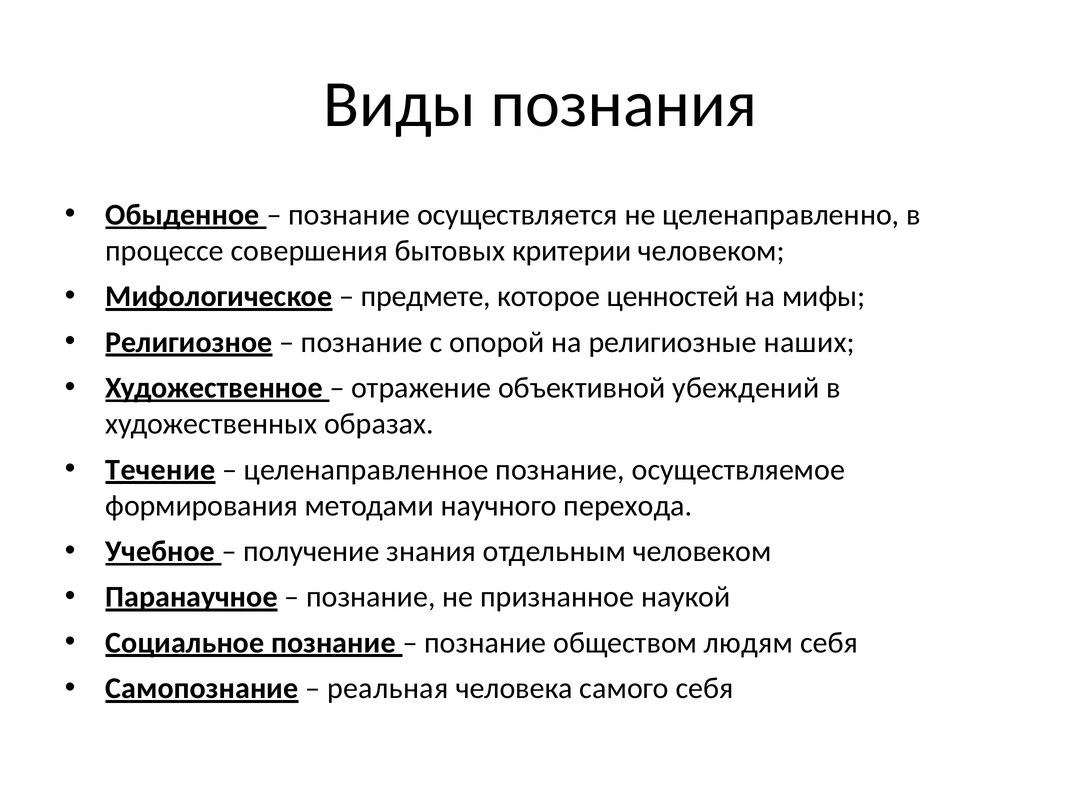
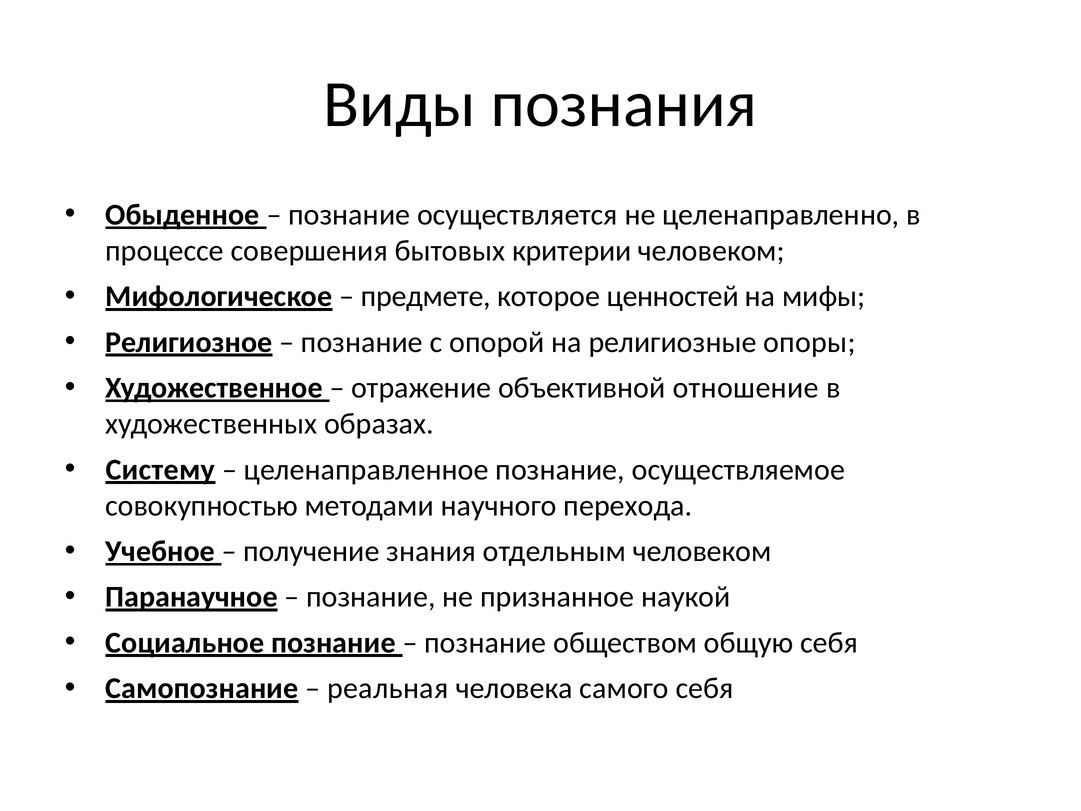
наших: наших -> опоры
убеждений: убеждений -> отношение
Течение: Течение -> Систему
формирования: формирования -> совокупностью
людям: людям -> общую
